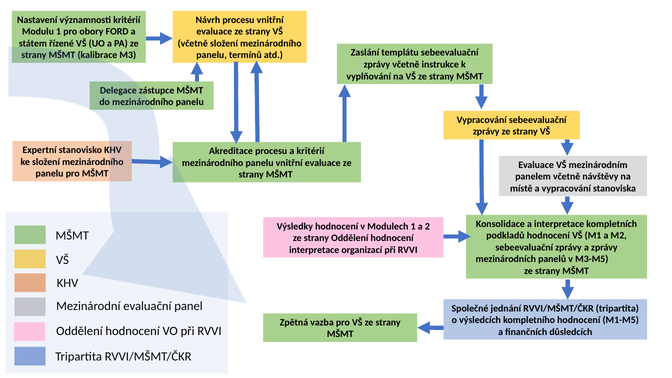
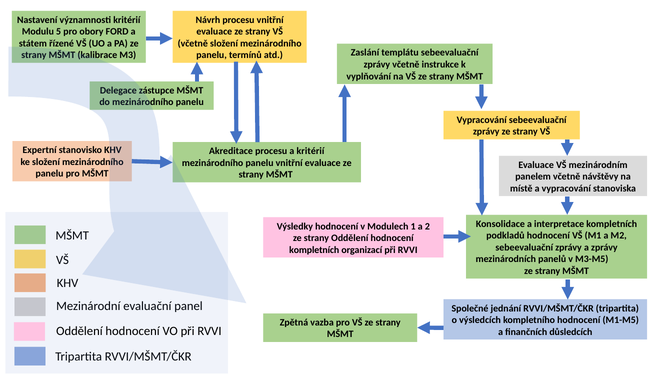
Modulu 1: 1 -> 5
interpretace at (314, 250): interpretace -> kompletních
